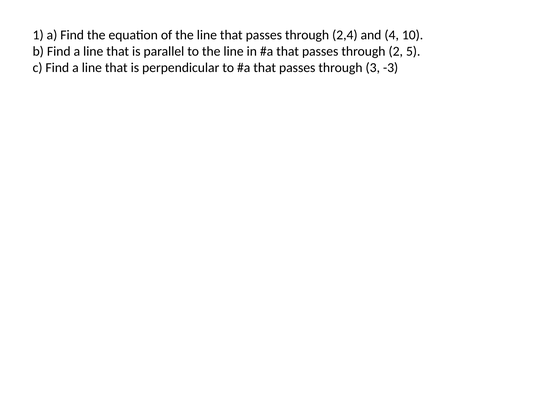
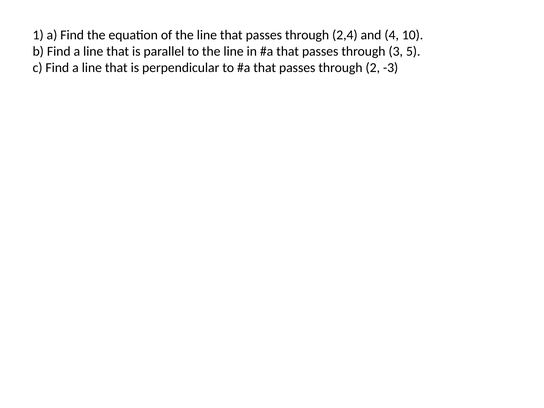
2: 2 -> 3
3: 3 -> 2
